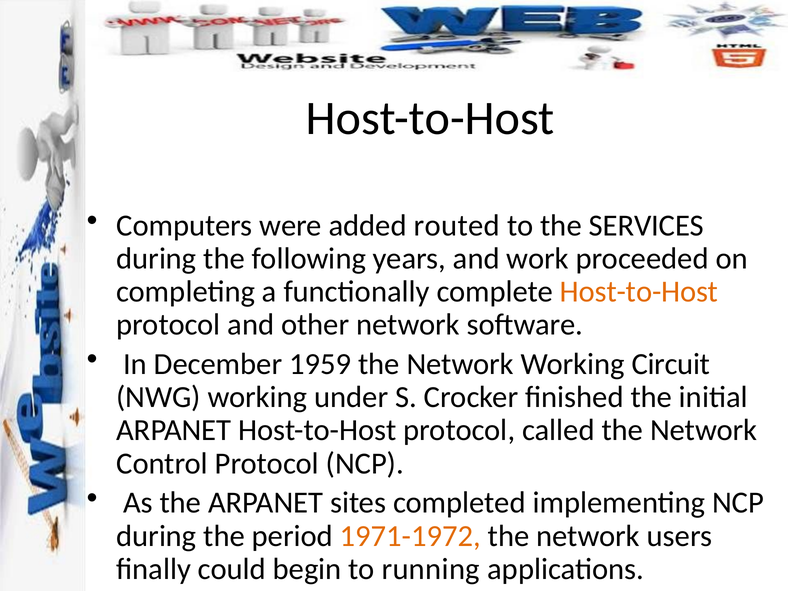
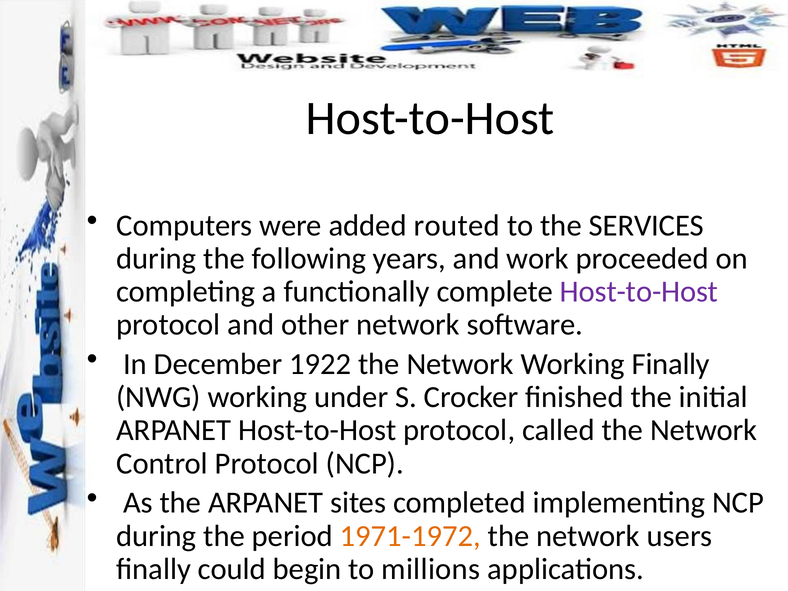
Host-to-Host at (639, 292) colour: orange -> purple
1959: 1959 -> 1922
Working Circuit: Circuit -> Finally
running: running -> millions
